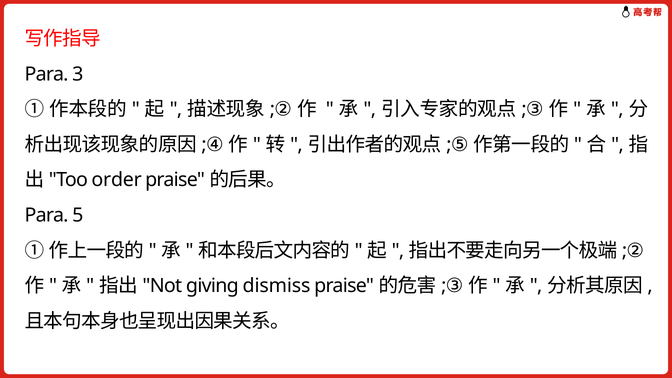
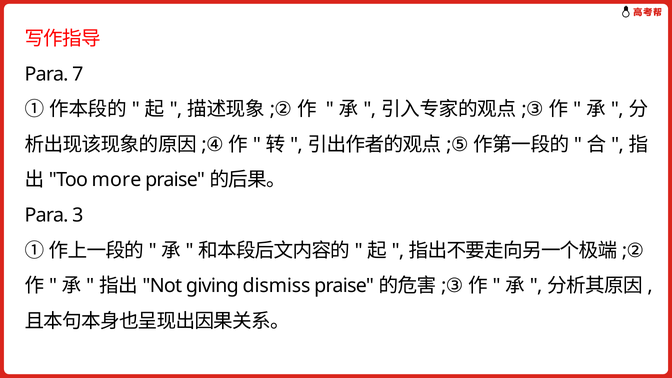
3: 3 -> 7
order: order -> more
5: 5 -> 3
